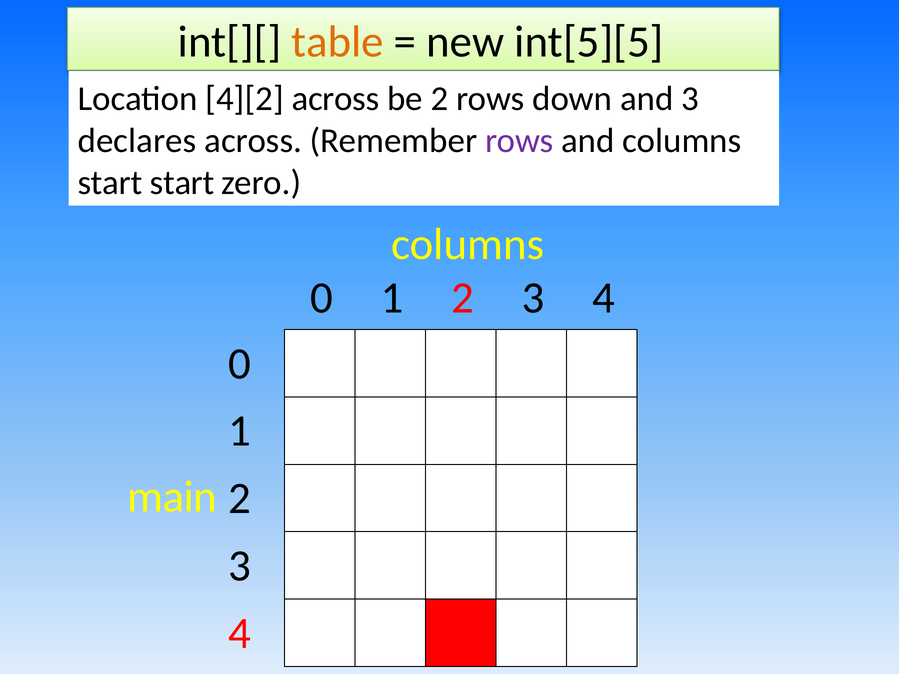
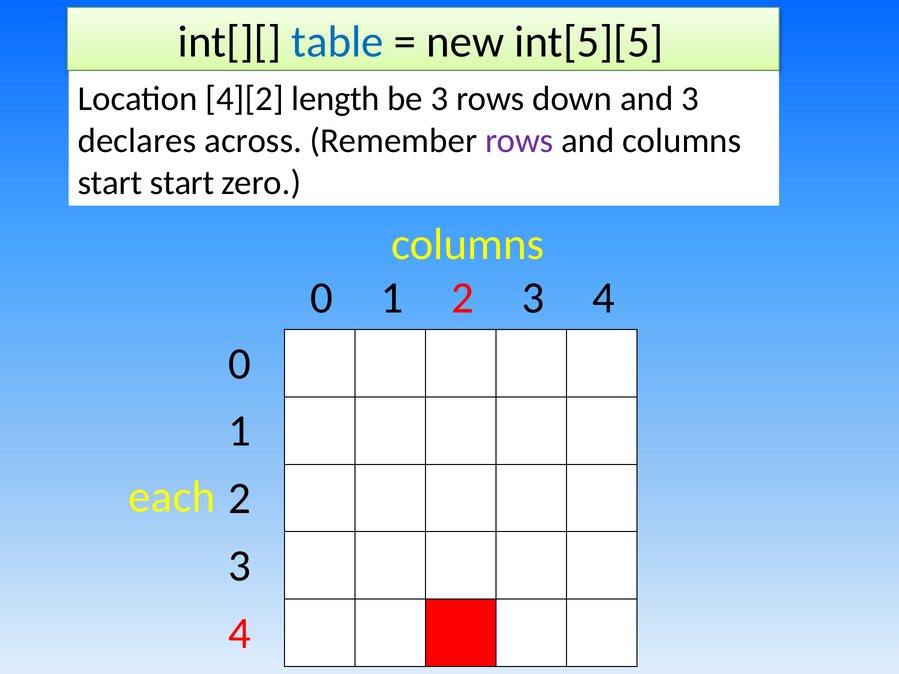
table colour: orange -> blue
4][2 across: across -> length
be 2: 2 -> 3
main: main -> each
